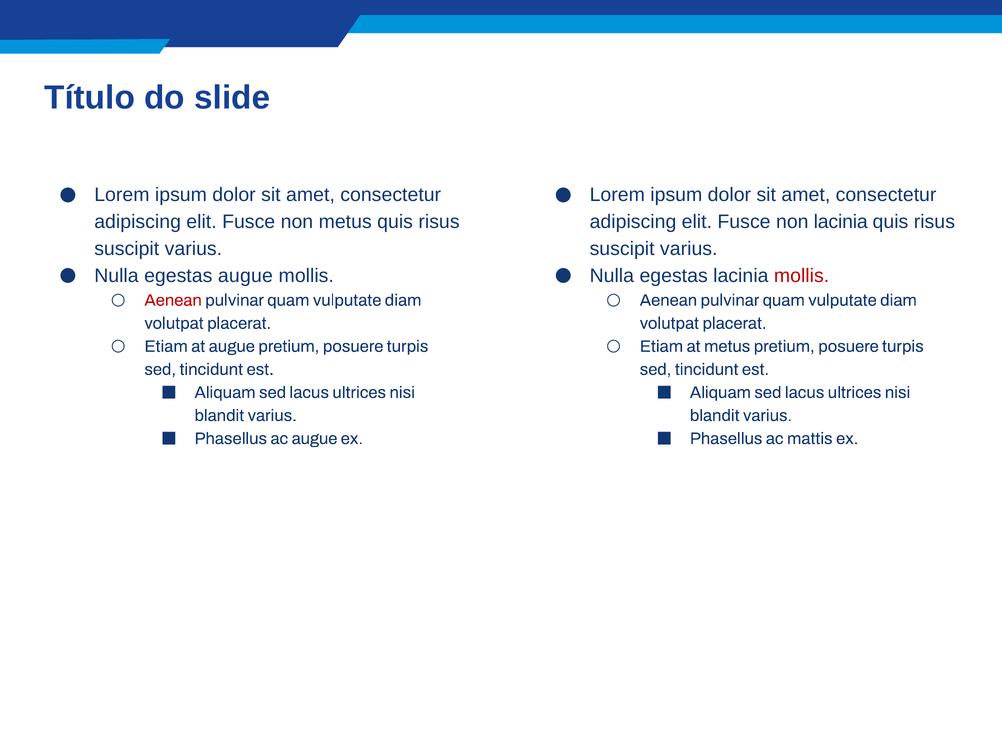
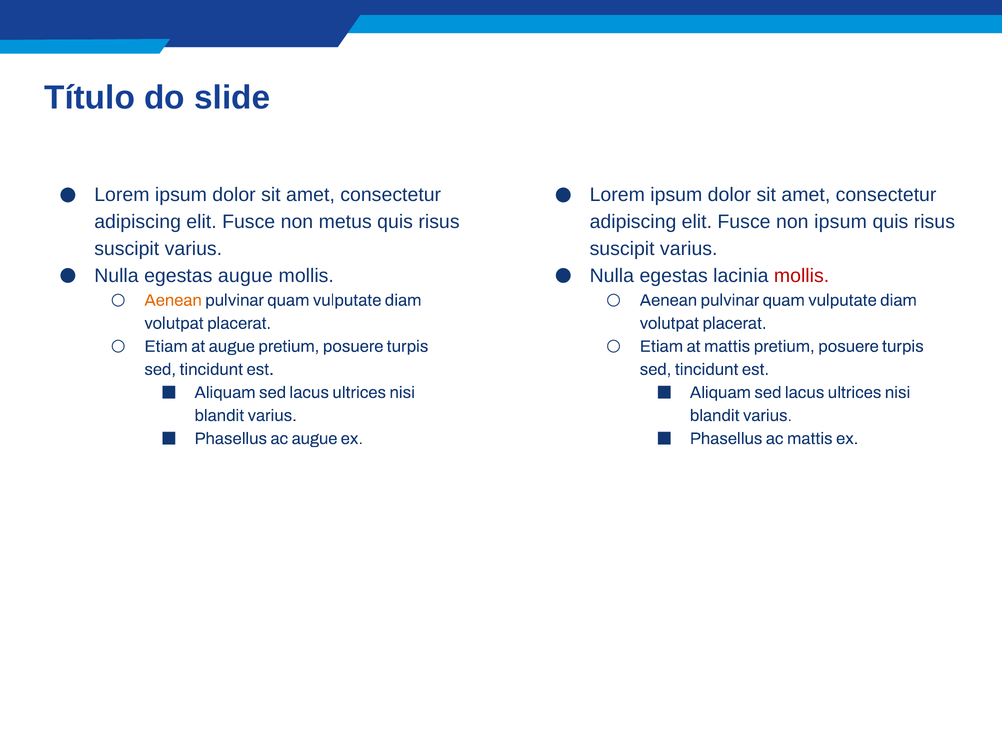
non lacinia: lacinia -> ipsum
Aenean at (173, 300) colour: red -> orange
at metus: metus -> mattis
